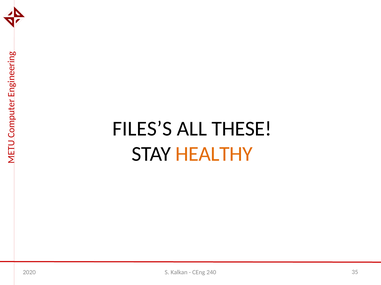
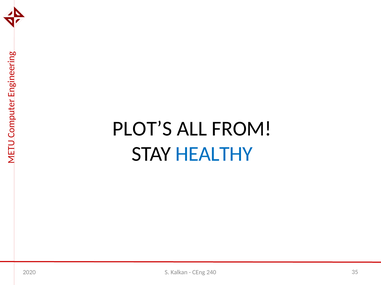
FILES’S: FILES’S -> PLOT’S
THESE: THESE -> FROM
HEALTHY colour: orange -> blue
